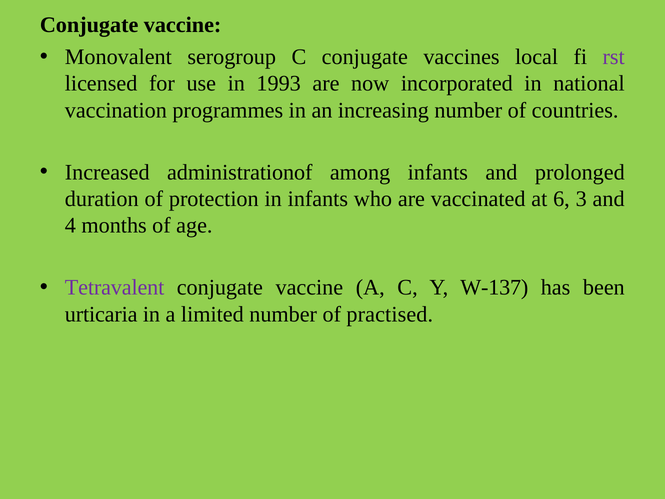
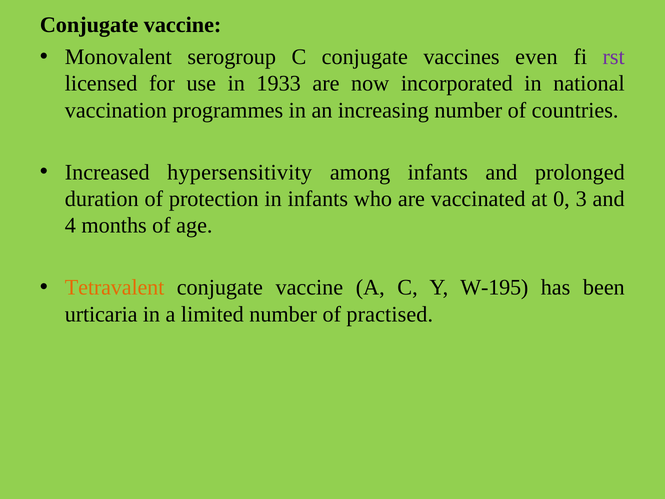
local: local -> even
1993: 1993 -> 1933
administrationof: administrationof -> hypersensitivity
6: 6 -> 0
Tetravalent colour: purple -> orange
W-137: W-137 -> W-195
